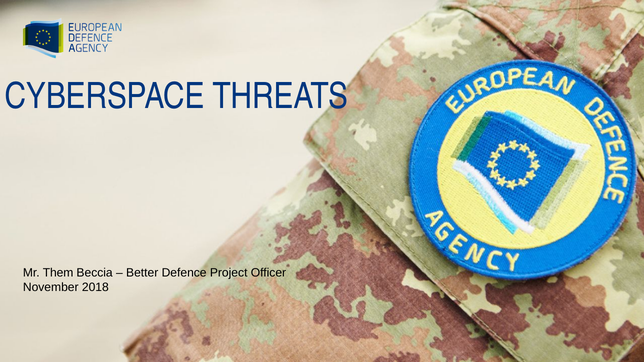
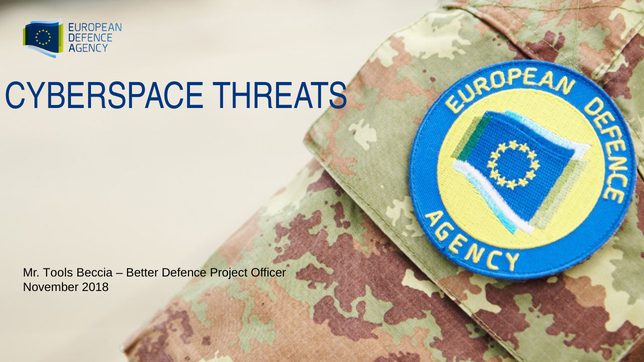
Them: Them -> Tools
